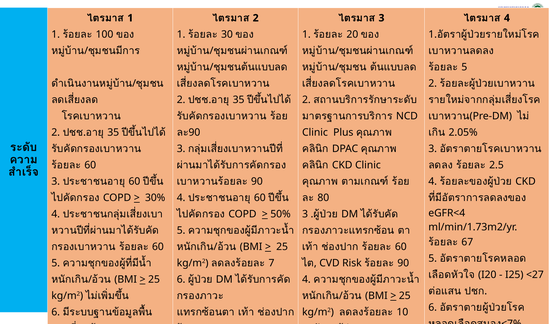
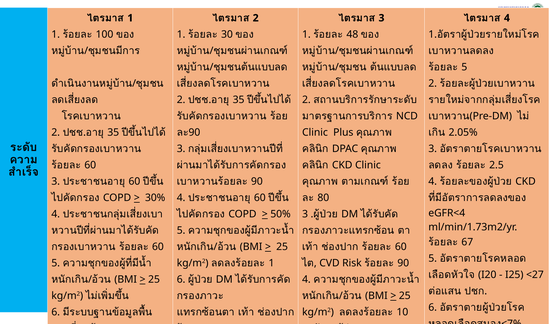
20 at (352, 34): 20 -> 48
7 at (271, 263): 7 -> 1
